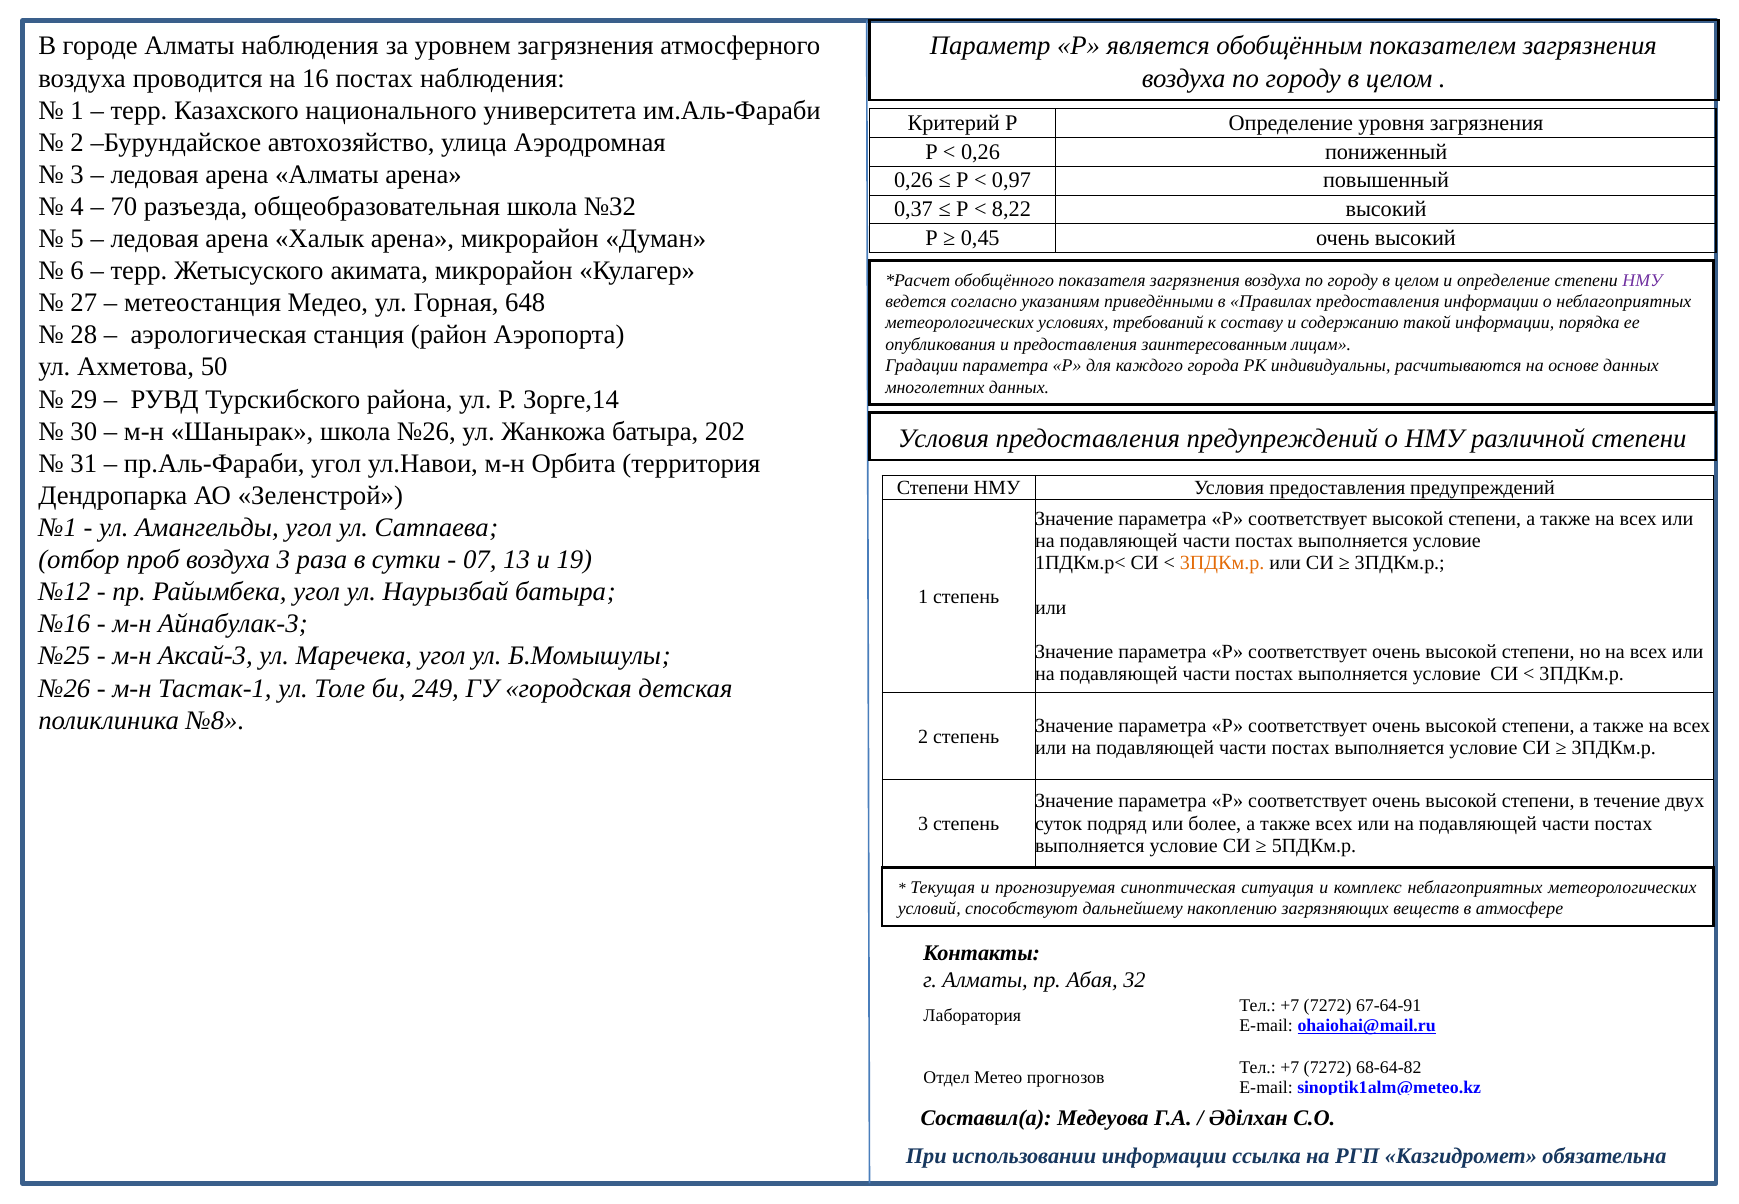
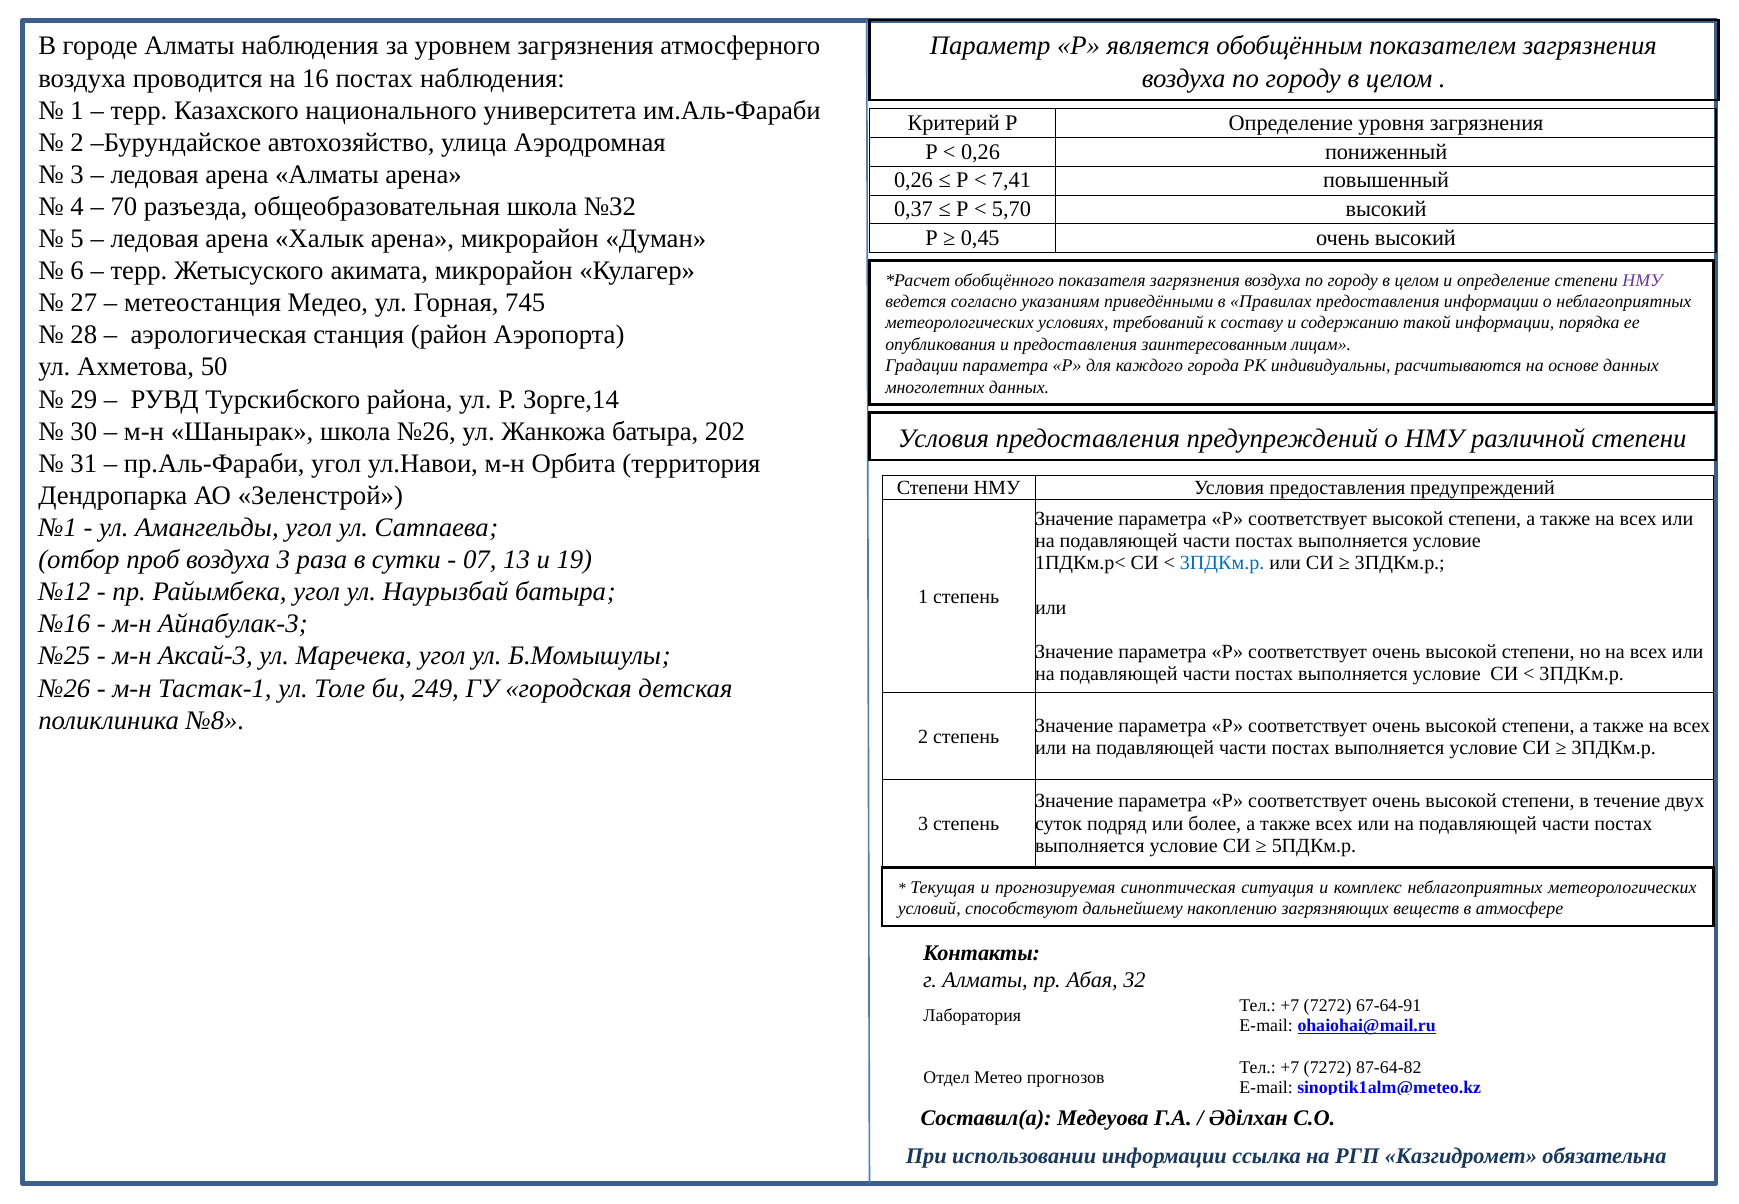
0,97: 0,97 -> 7,41
8,22: 8,22 -> 5,70
648: 648 -> 745
3ПДКм.р at (1222, 563) colour: orange -> blue
68-64-82: 68-64-82 -> 87-64-82
